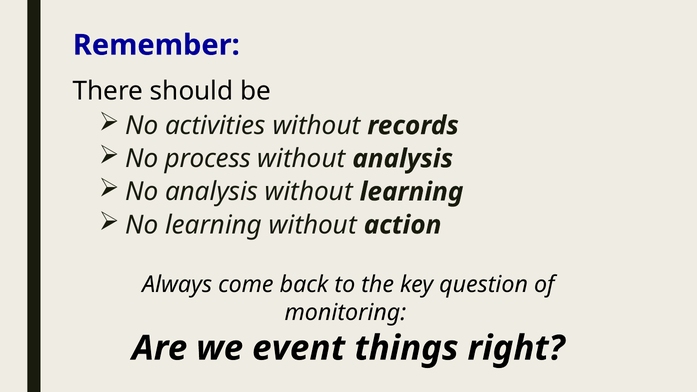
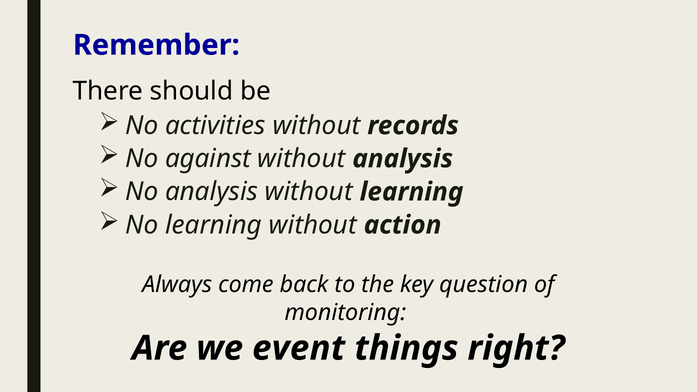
process: process -> against
